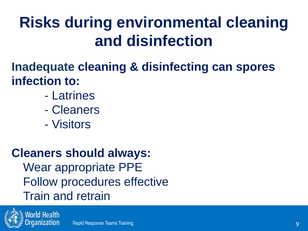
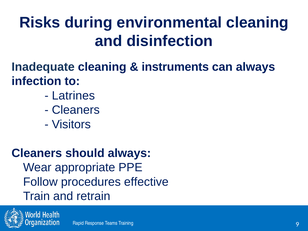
disinfecting: disinfecting -> instruments
can spores: spores -> always
